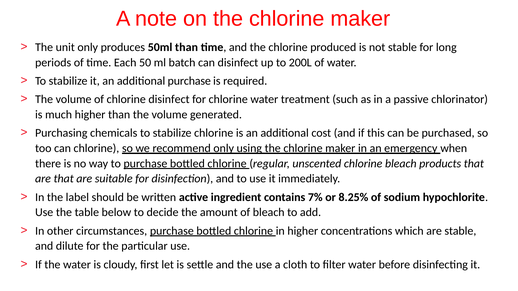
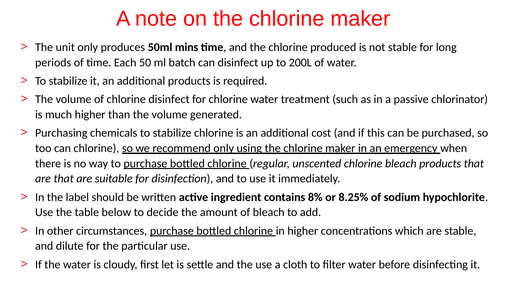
50ml than: than -> mins
additional purchase: purchase -> products
7%: 7% -> 8%
